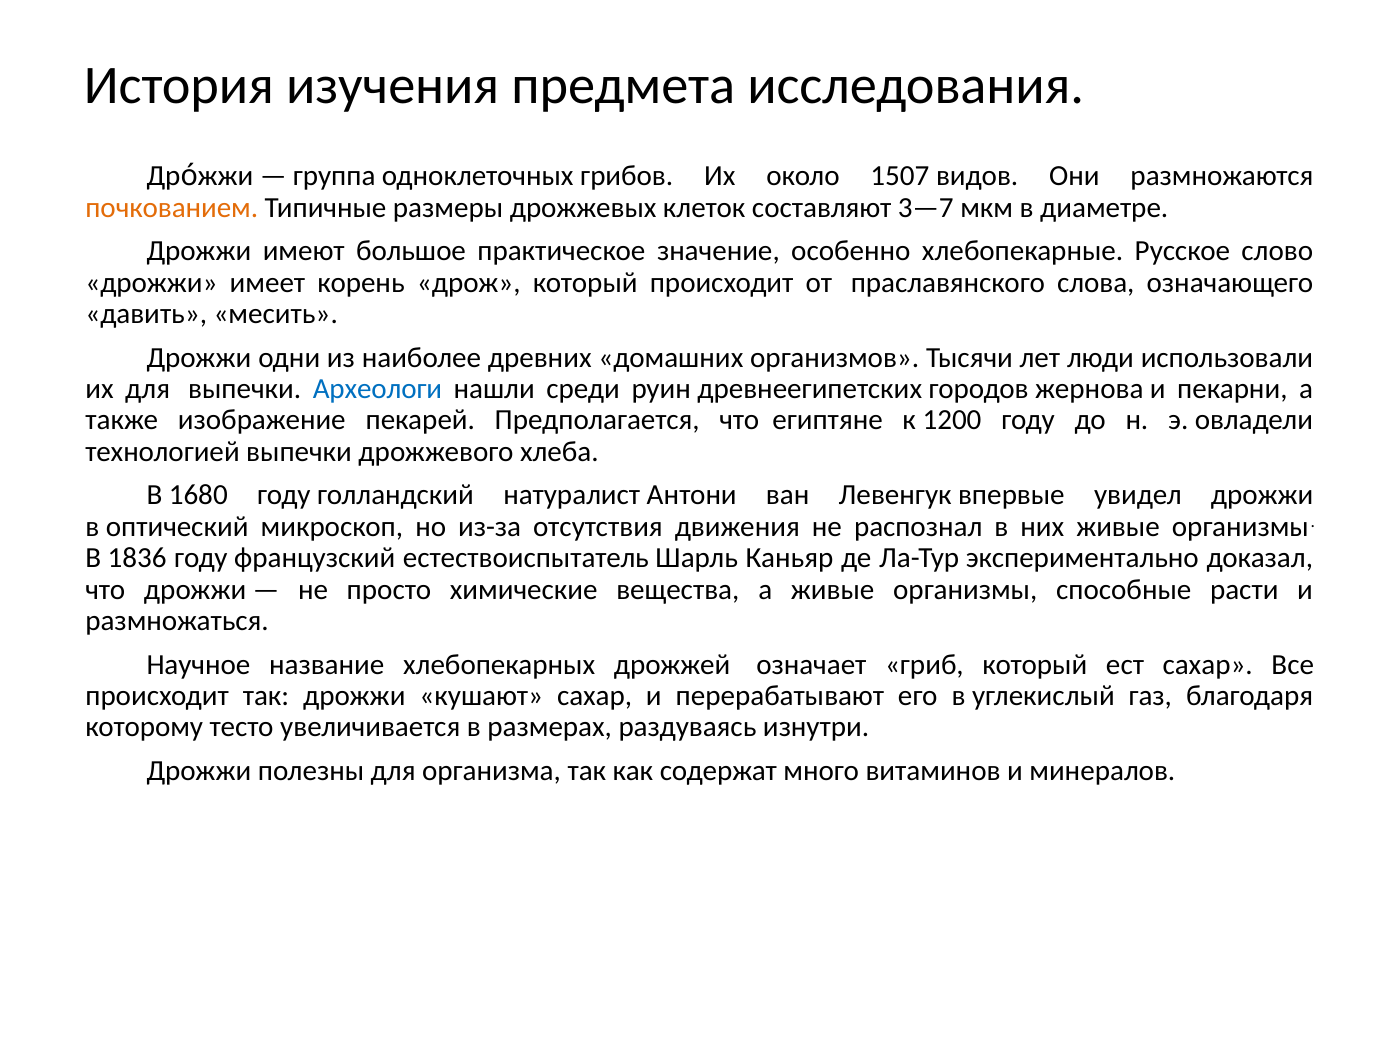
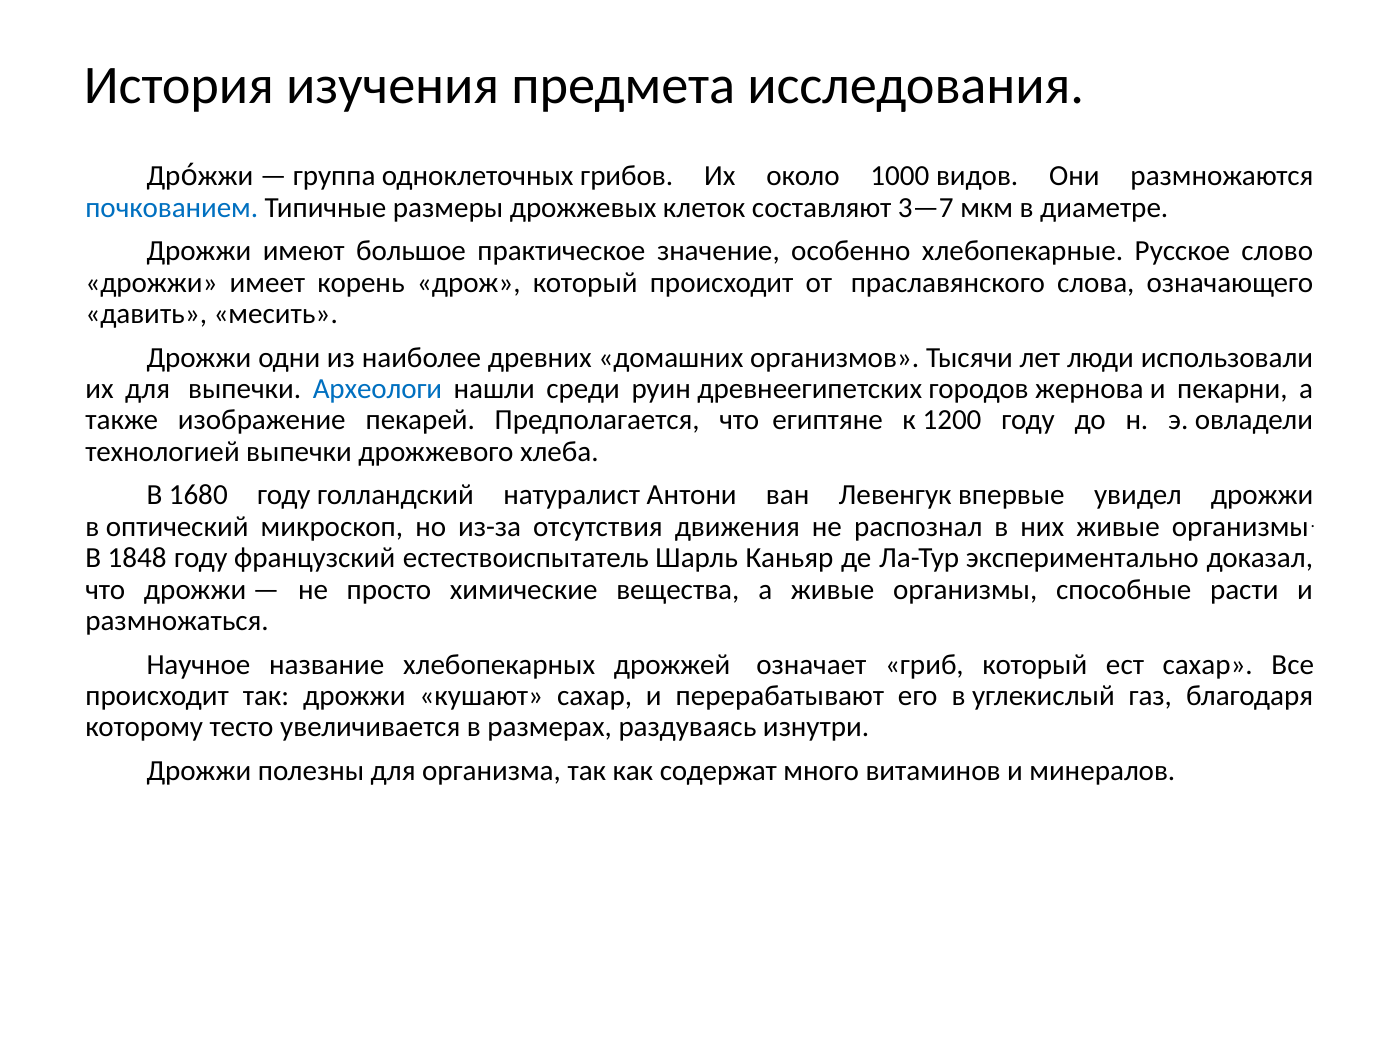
1507: 1507 -> 1000
почкованием colour: orange -> blue
1836: 1836 -> 1848
